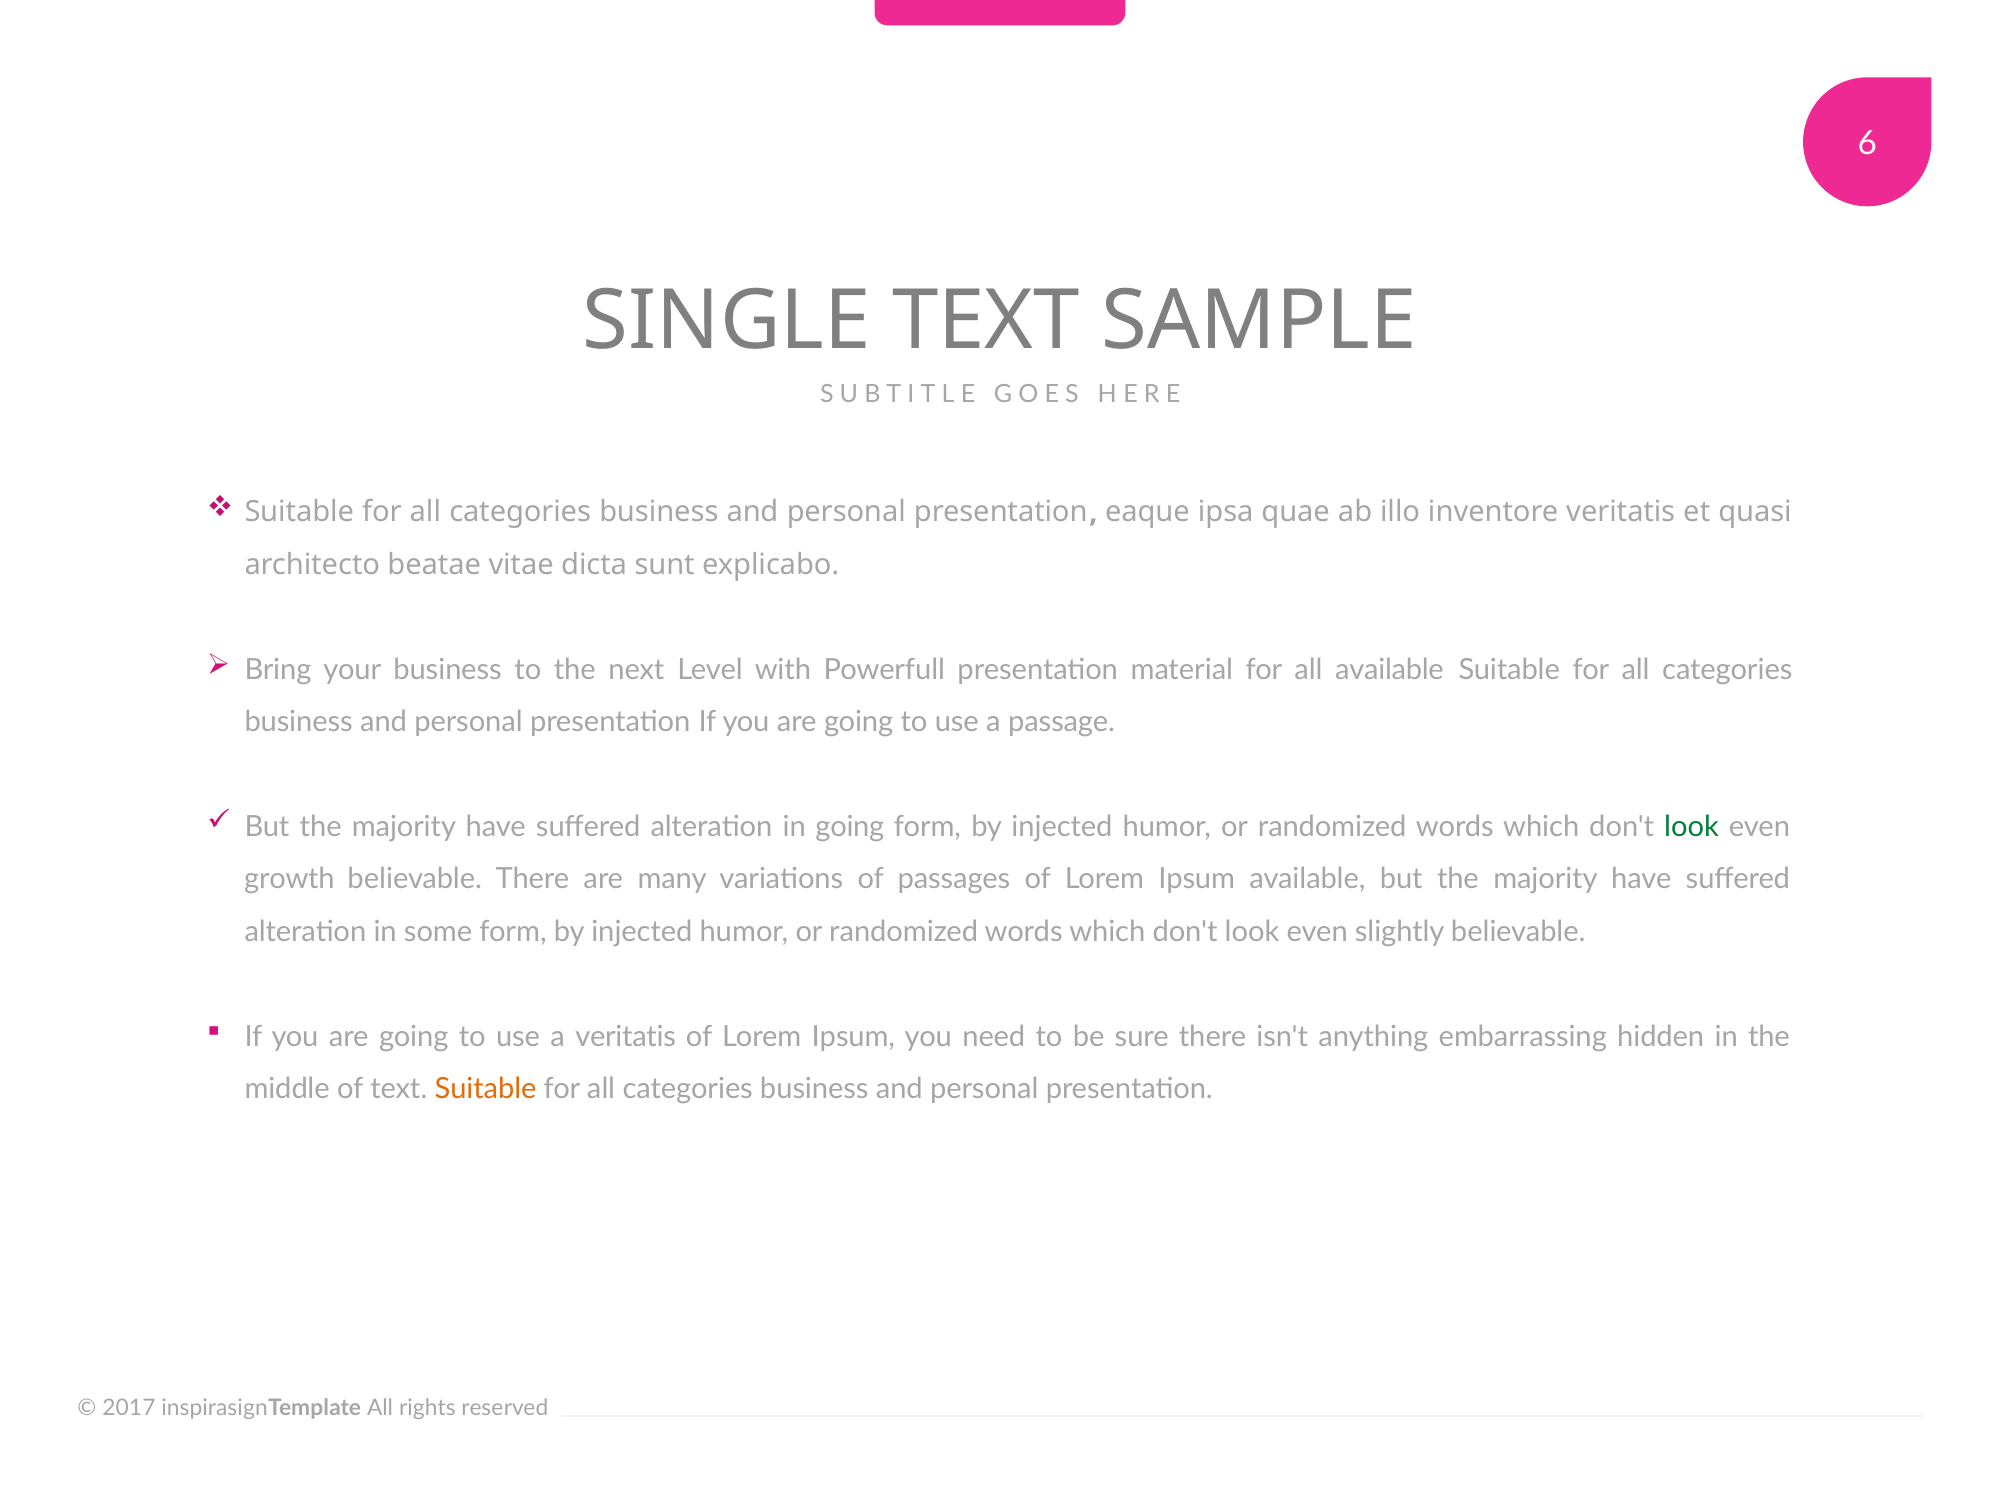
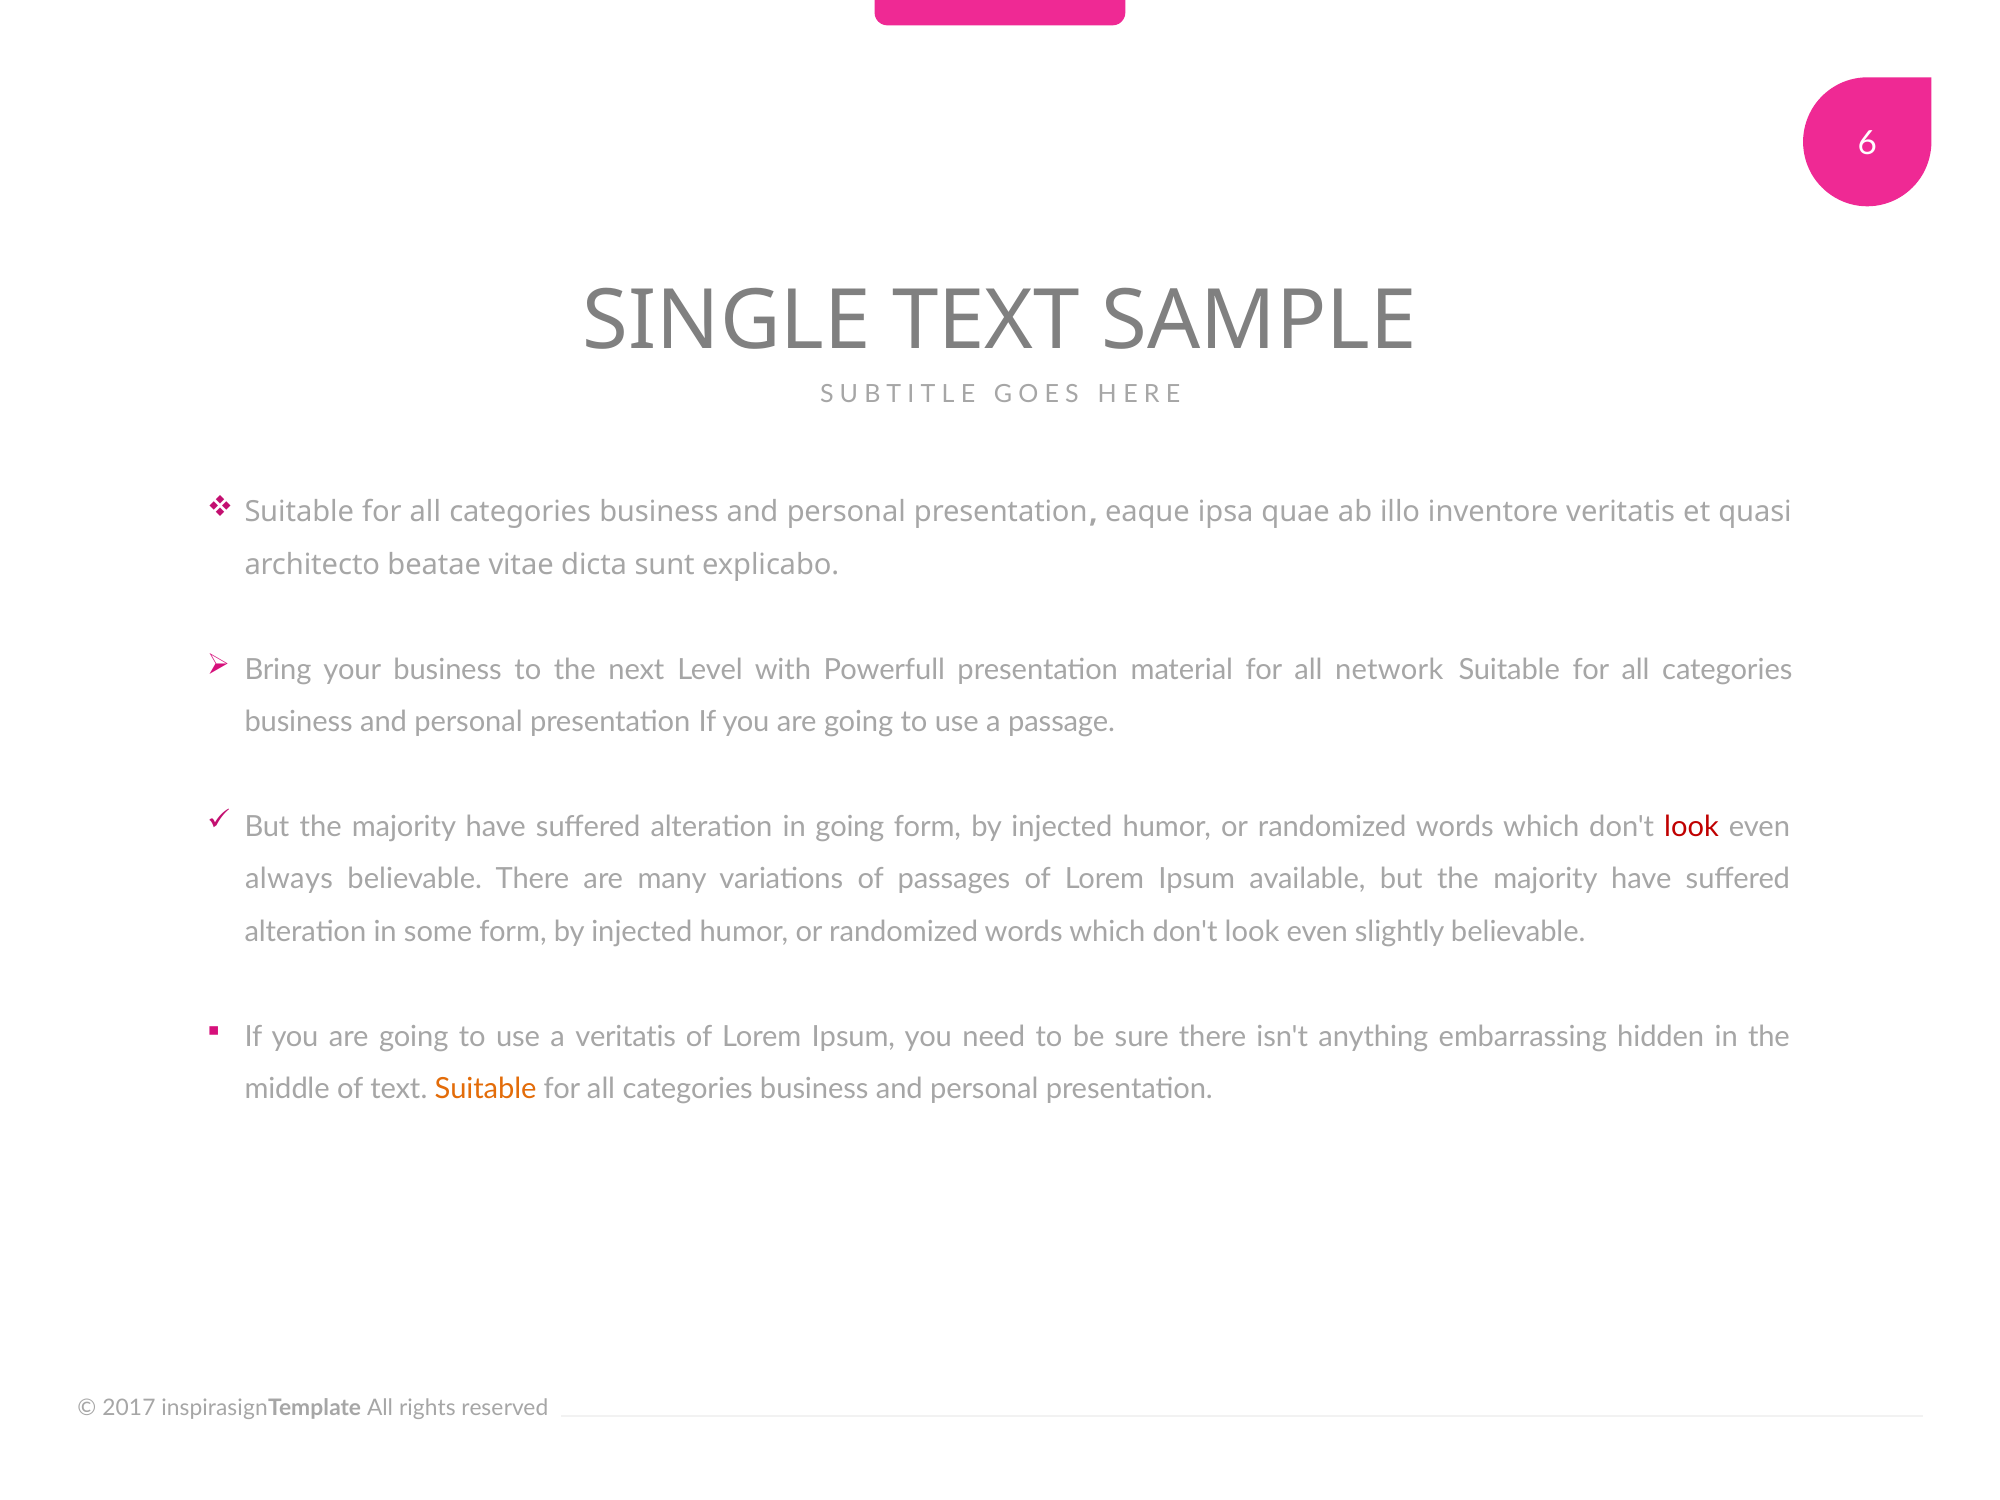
all available: available -> network
look at (1692, 827) colour: green -> red
growth: growth -> always
